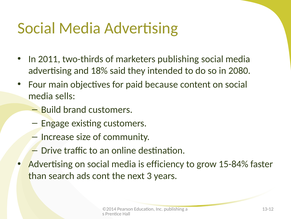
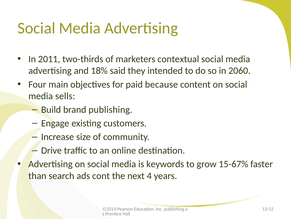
marketers publishing: publishing -> contextual
2080: 2080 -> 2060
brand customers: customers -> publishing
efficiency: efficiency -> keywords
15-84%: 15-84% -> 15-67%
3: 3 -> 4
